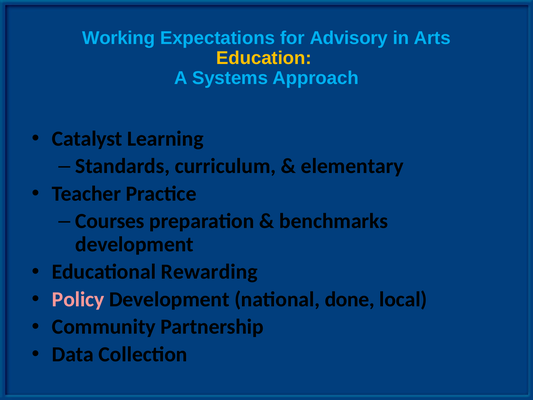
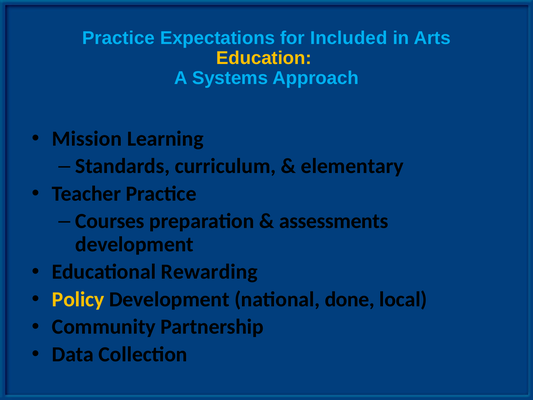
Working at (119, 38): Working -> Practice
Advisory: Advisory -> Included
Catalyst: Catalyst -> Mission
benchmarks: benchmarks -> assessments
Policy colour: pink -> yellow
